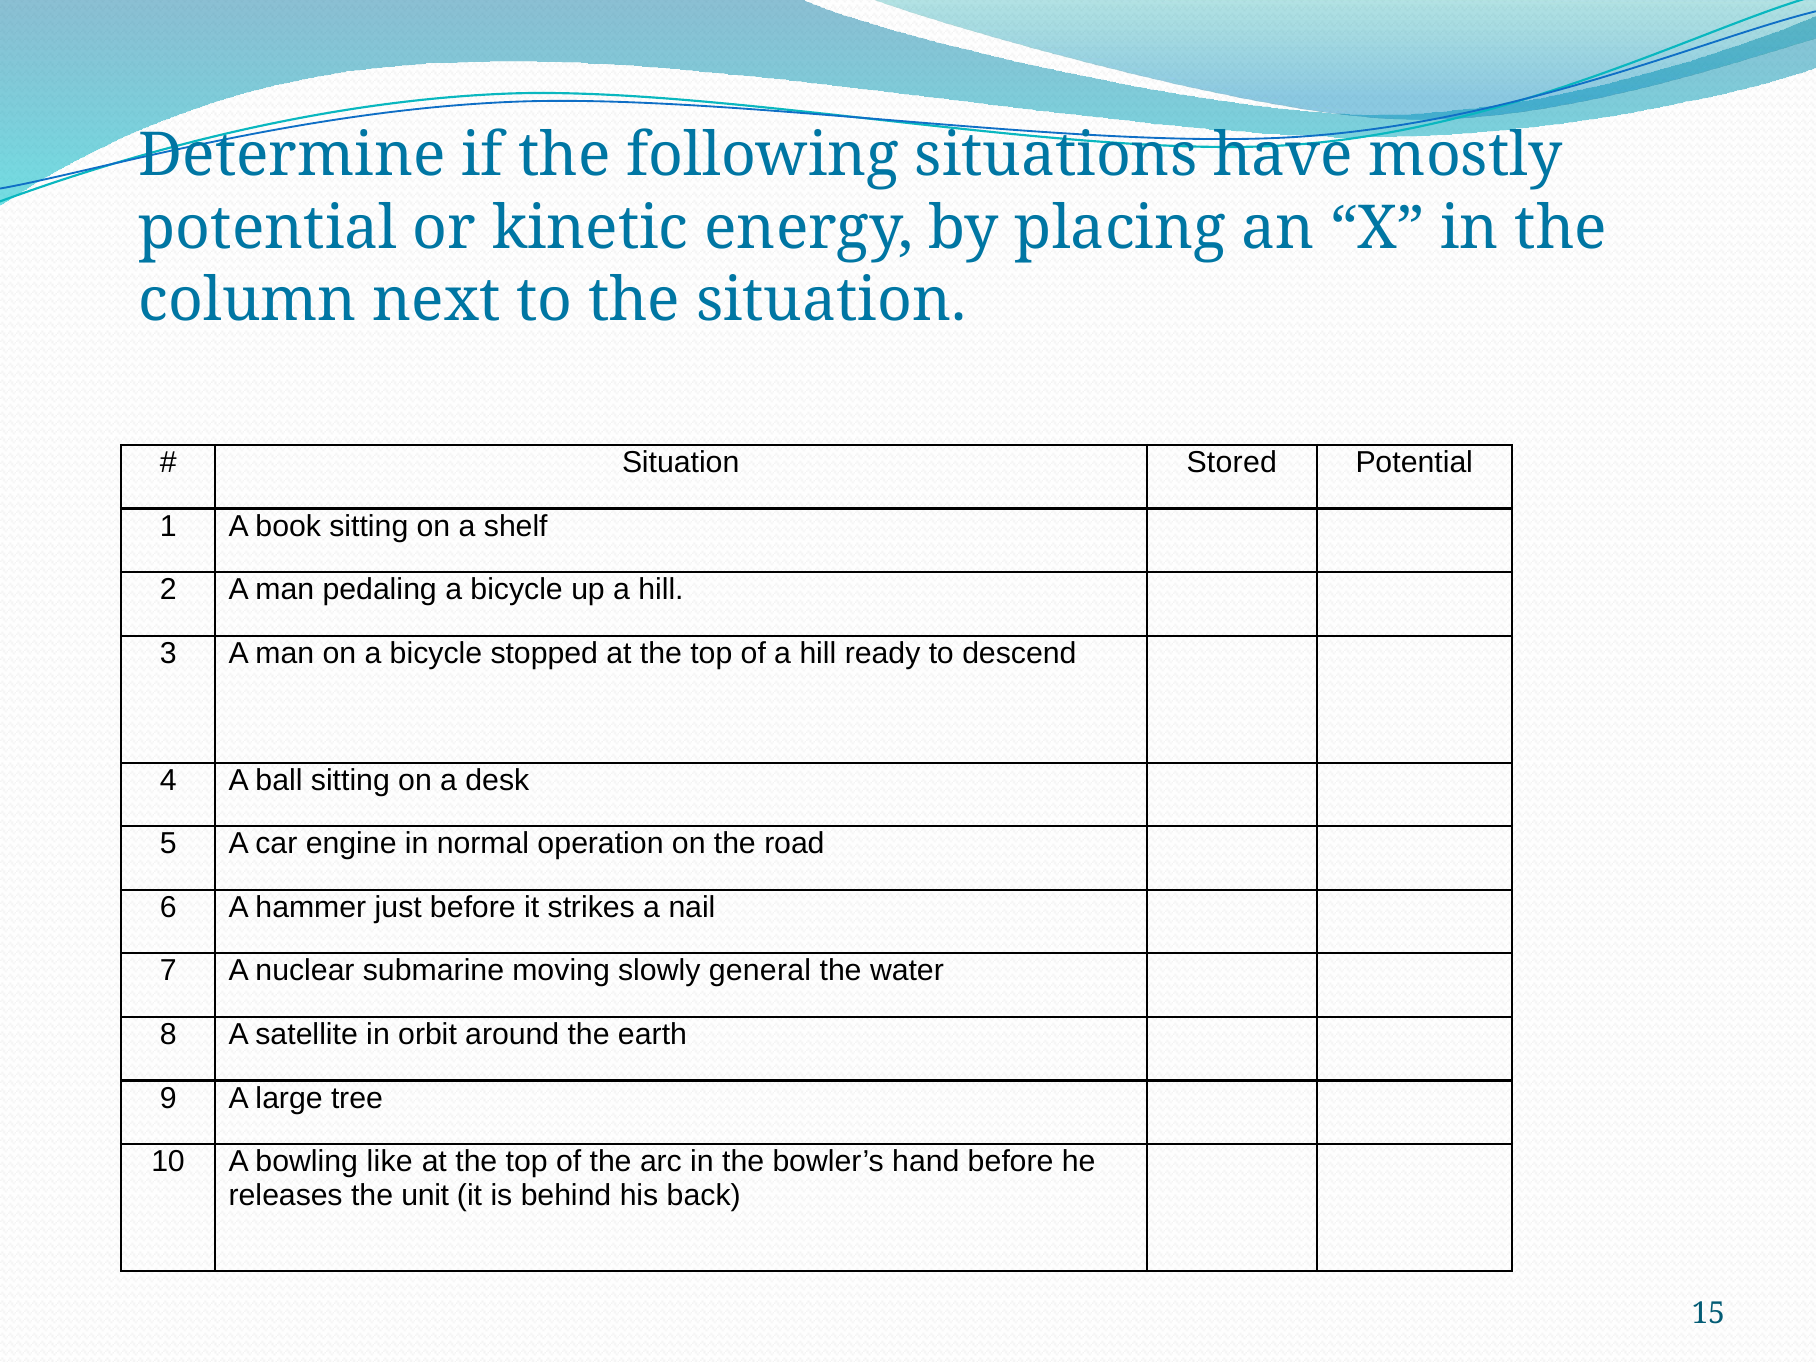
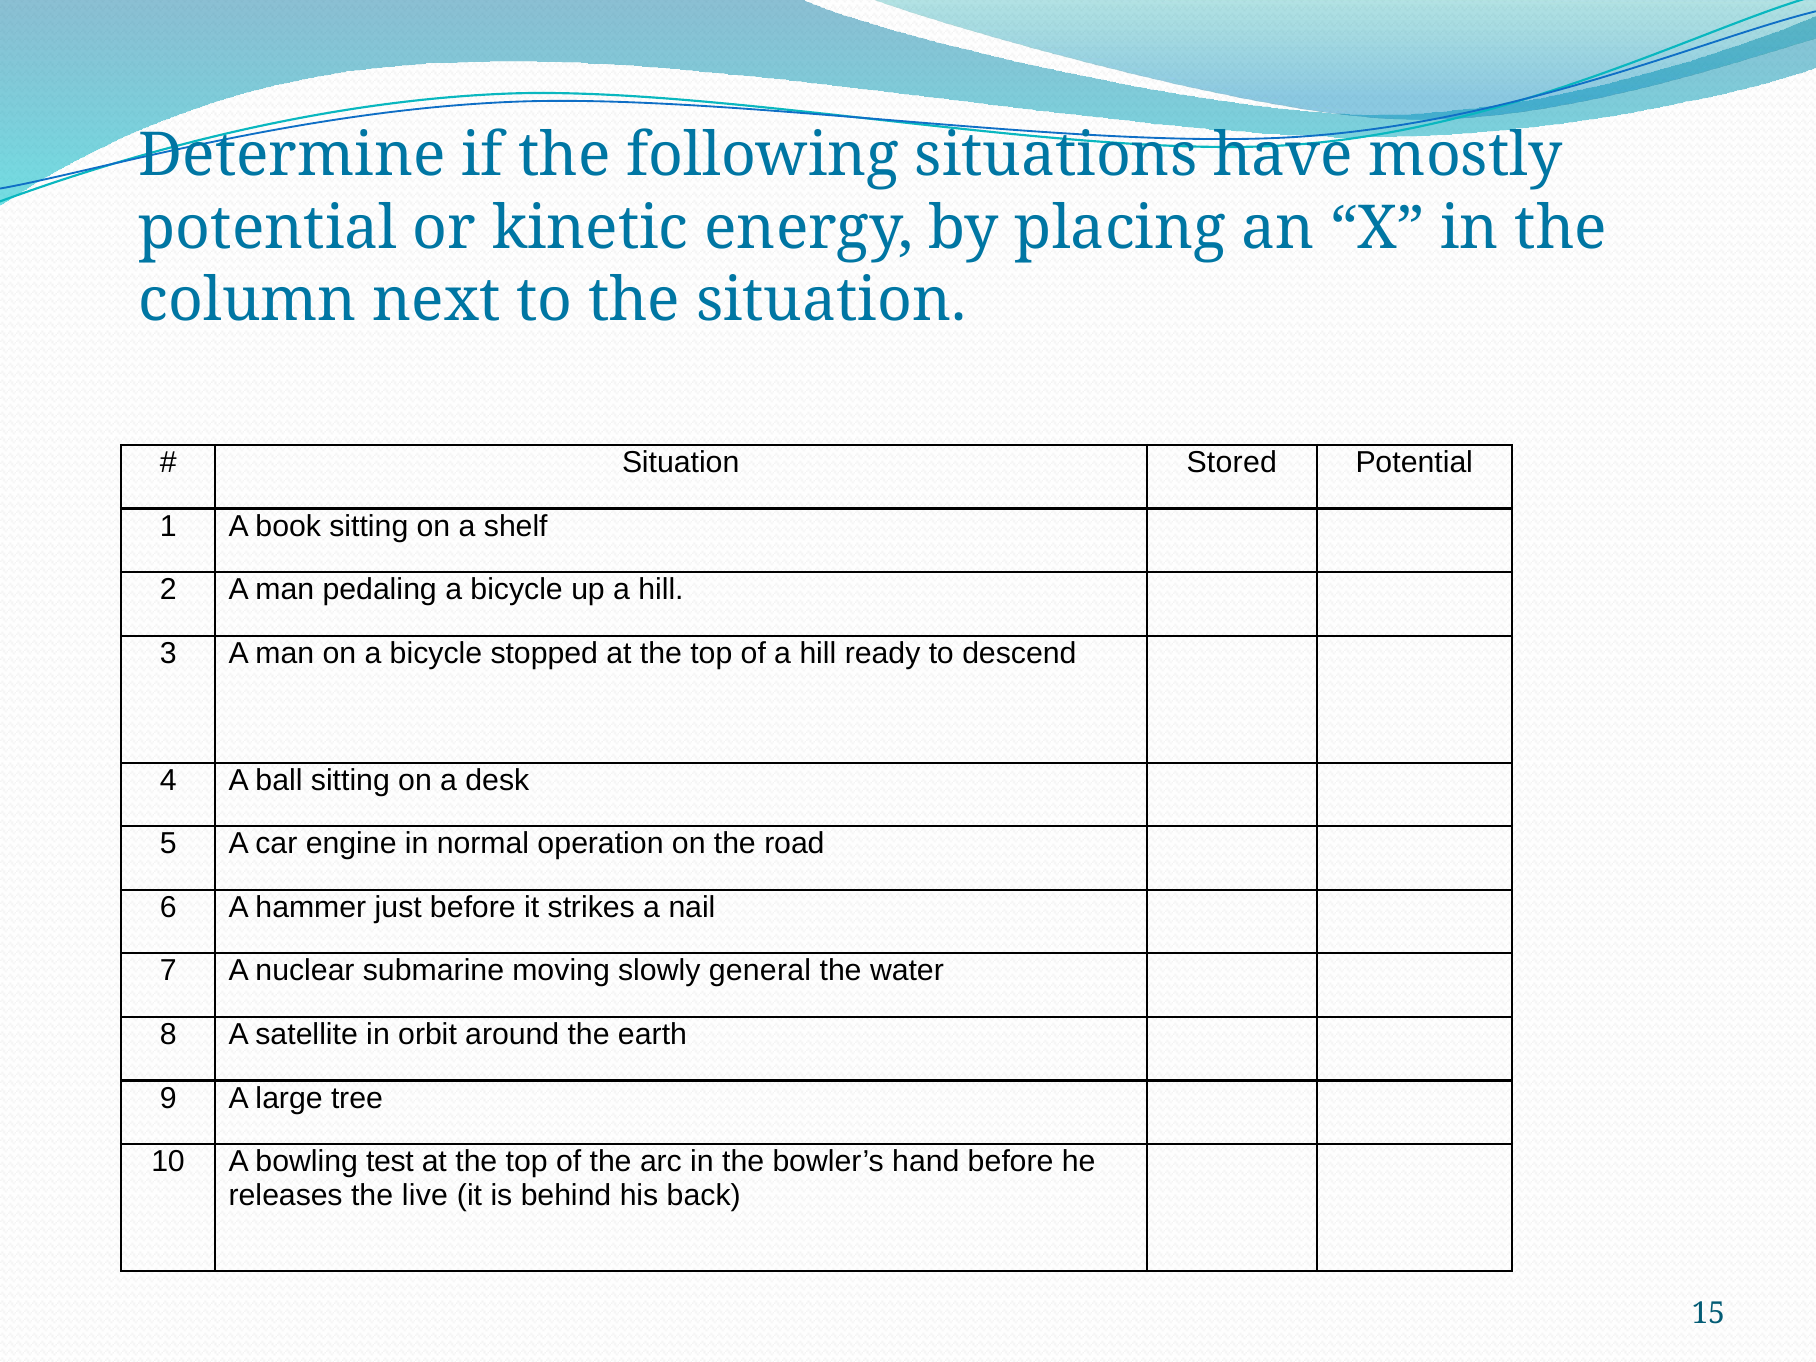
like: like -> test
unit: unit -> live
